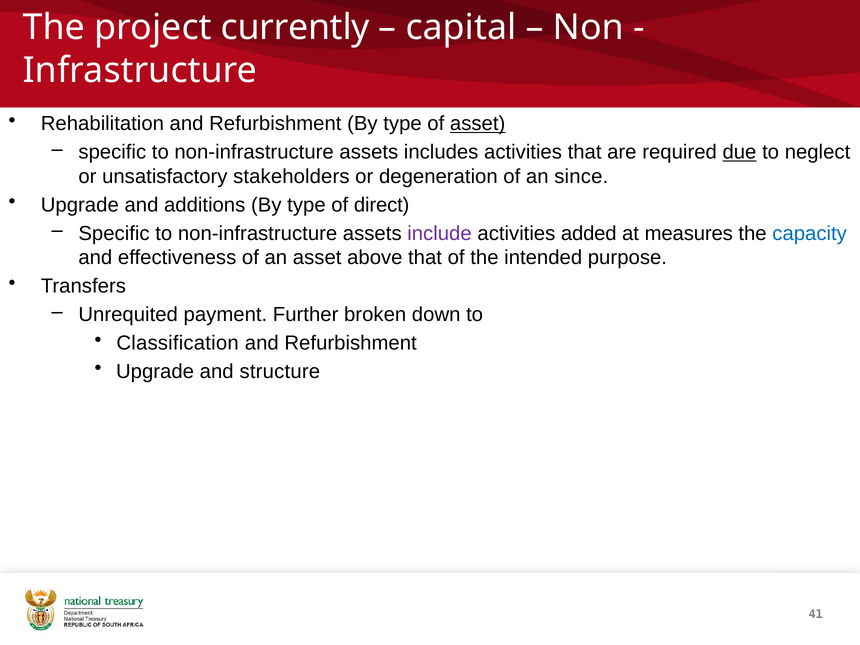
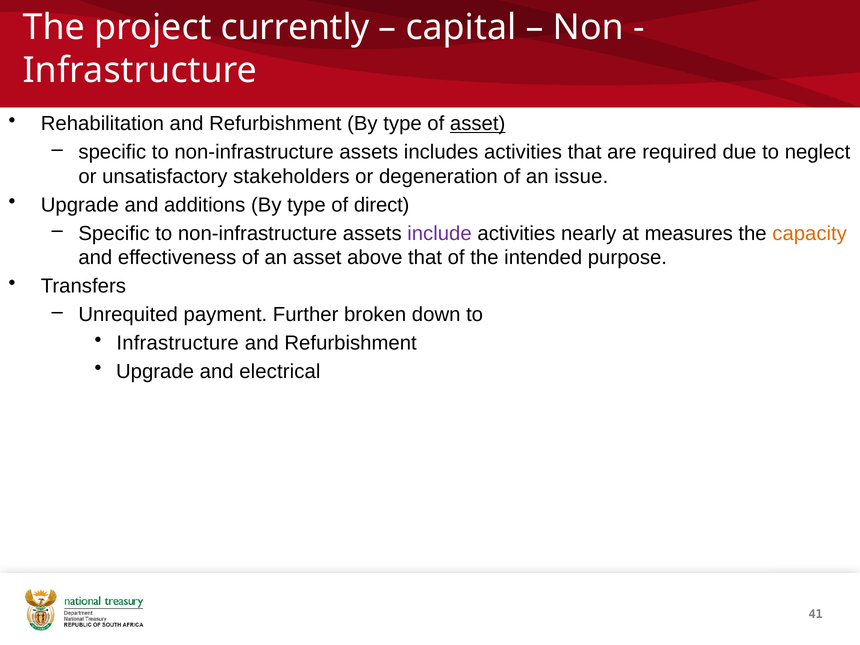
due underline: present -> none
since: since -> issue
added: added -> nearly
capacity colour: blue -> orange
Classification at (178, 343): Classification -> Infrastructure
structure: structure -> electrical
